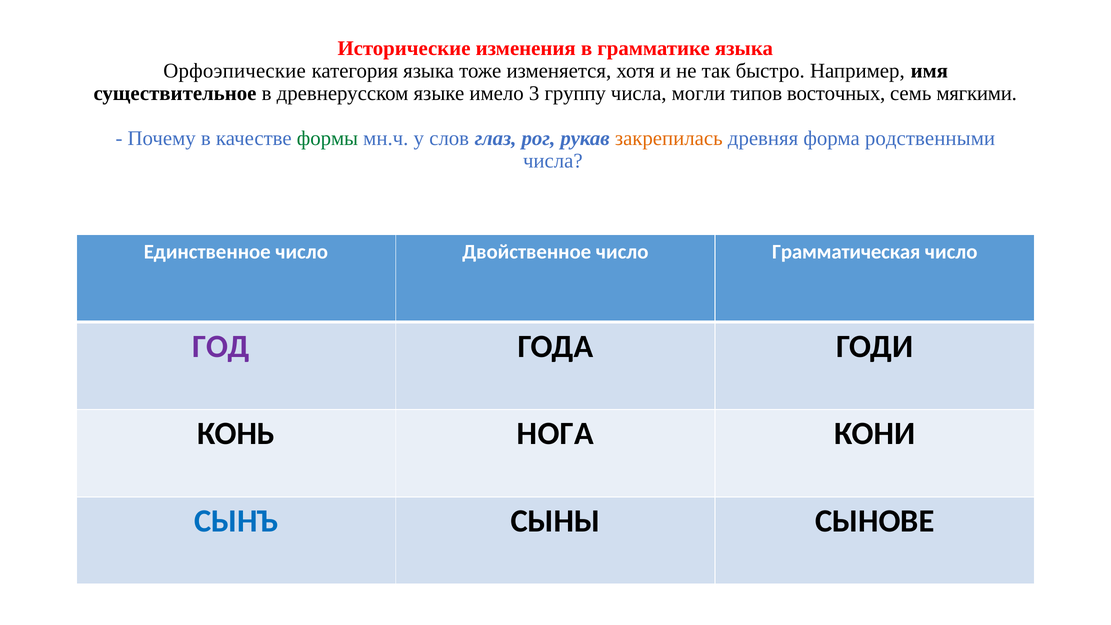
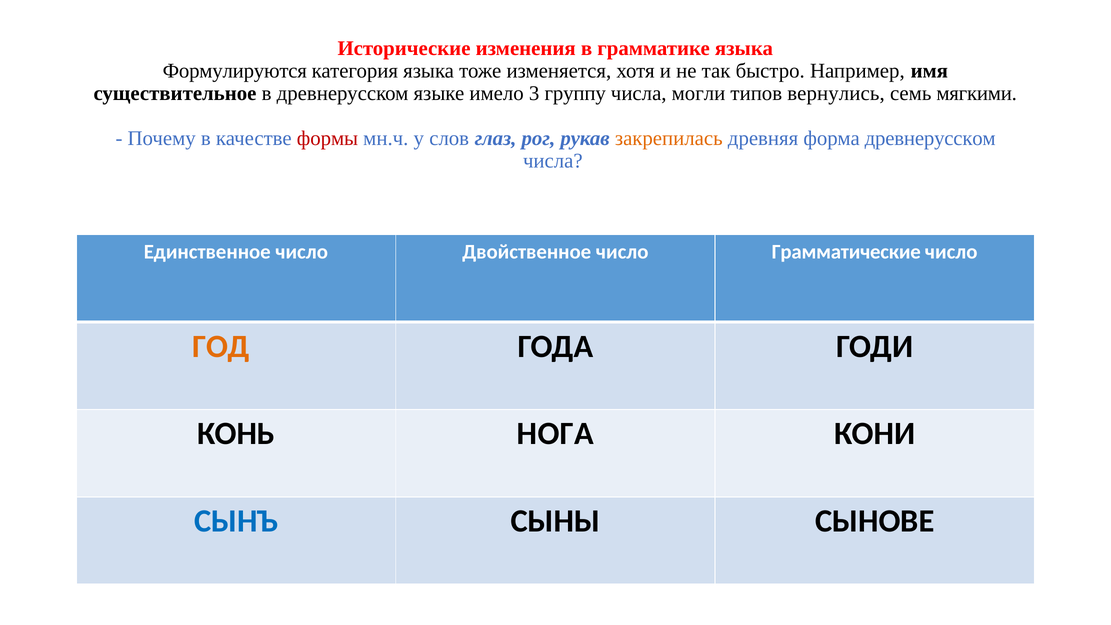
Орфоэпические: Орфоэпические -> Формулируются
восточных: восточных -> вернулись
формы colour: green -> red
форма родственными: родственными -> древнерусском
Грамматическая: Грамматическая -> Грамматические
ГОД colour: purple -> orange
